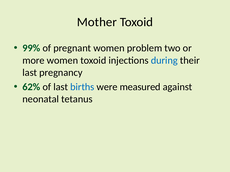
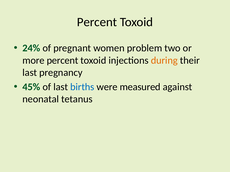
Mother at (97, 22): Mother -> Percent
99%: 99% -> 24%
more women: women -> percent
during colour: blue -> orange
62%: 62% -> 45%
